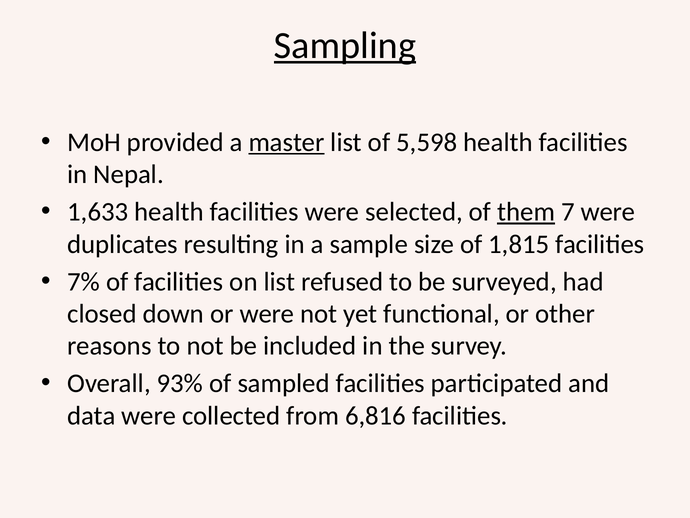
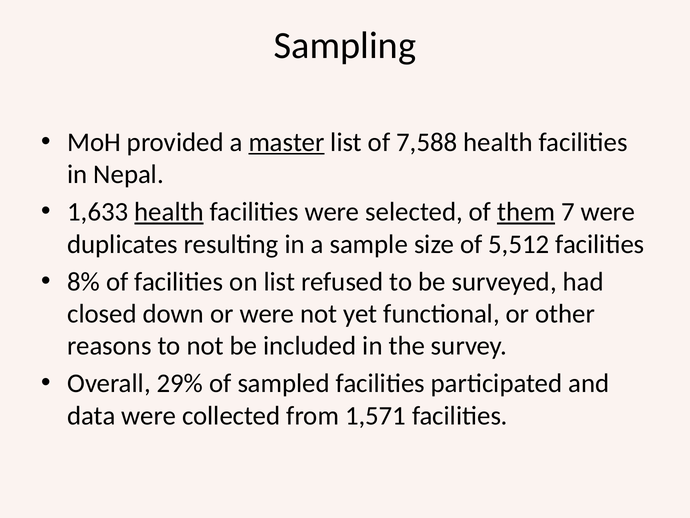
Sampling underline: present -> none
5,598: 5,598 -> 7,588
health at (169, 212) underline: none -> present
1,815: 1,815 -> 5,512
7%: 7% -> 8%
93%: 93% -> 29%
6,816: 6,816 -> 1,571
